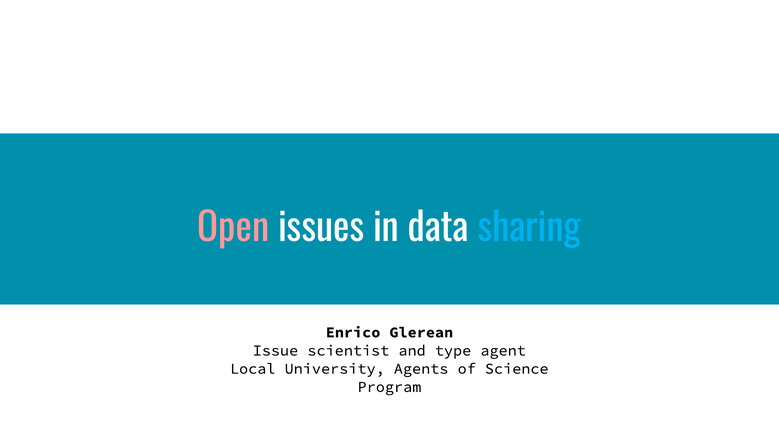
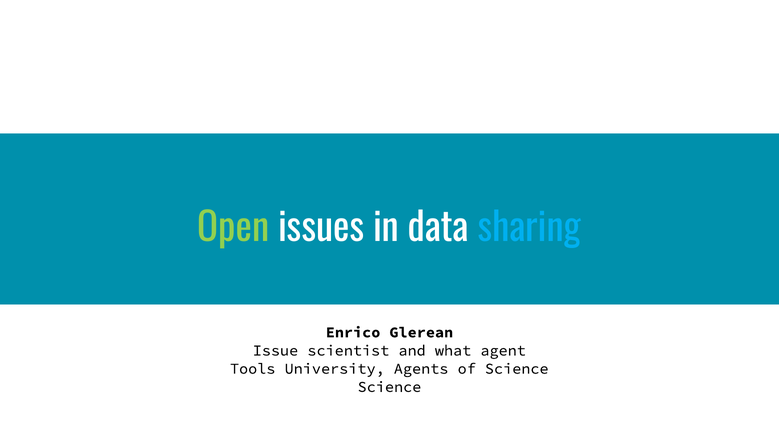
Open colour: pink -> light green
type: type -> what
Local: Local -> Tools
Program at (389, 387): Program -> Science
